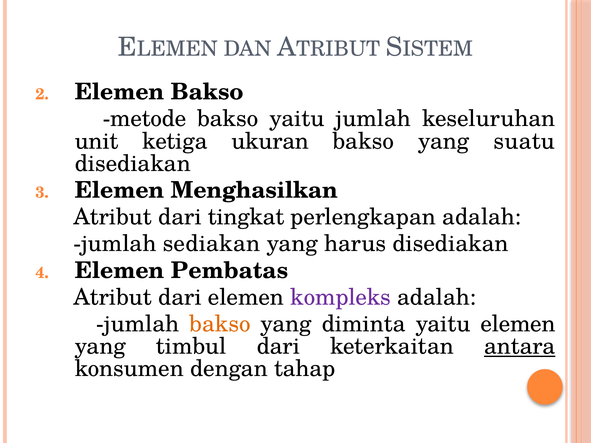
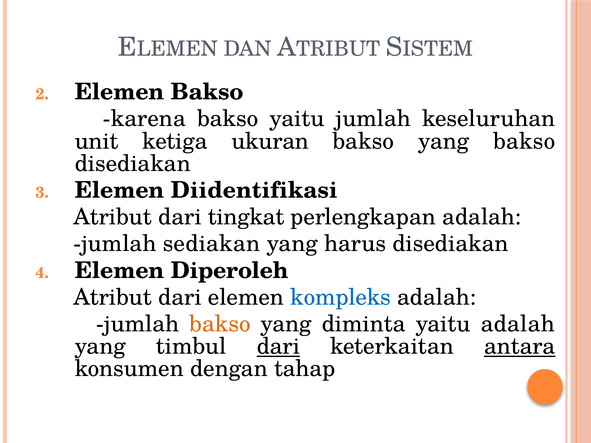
metode: metode -> karena
yang suatu: suatu -> bakso
Menghasilkan: Menghasilkan -> Diidentifikasi
Pembatas: Pembatas -> Diperoleh
kompleks colour: purple -> blue
yaitu elemen: elemen -> adalah
dari at (278, 347) underline: none -> present
